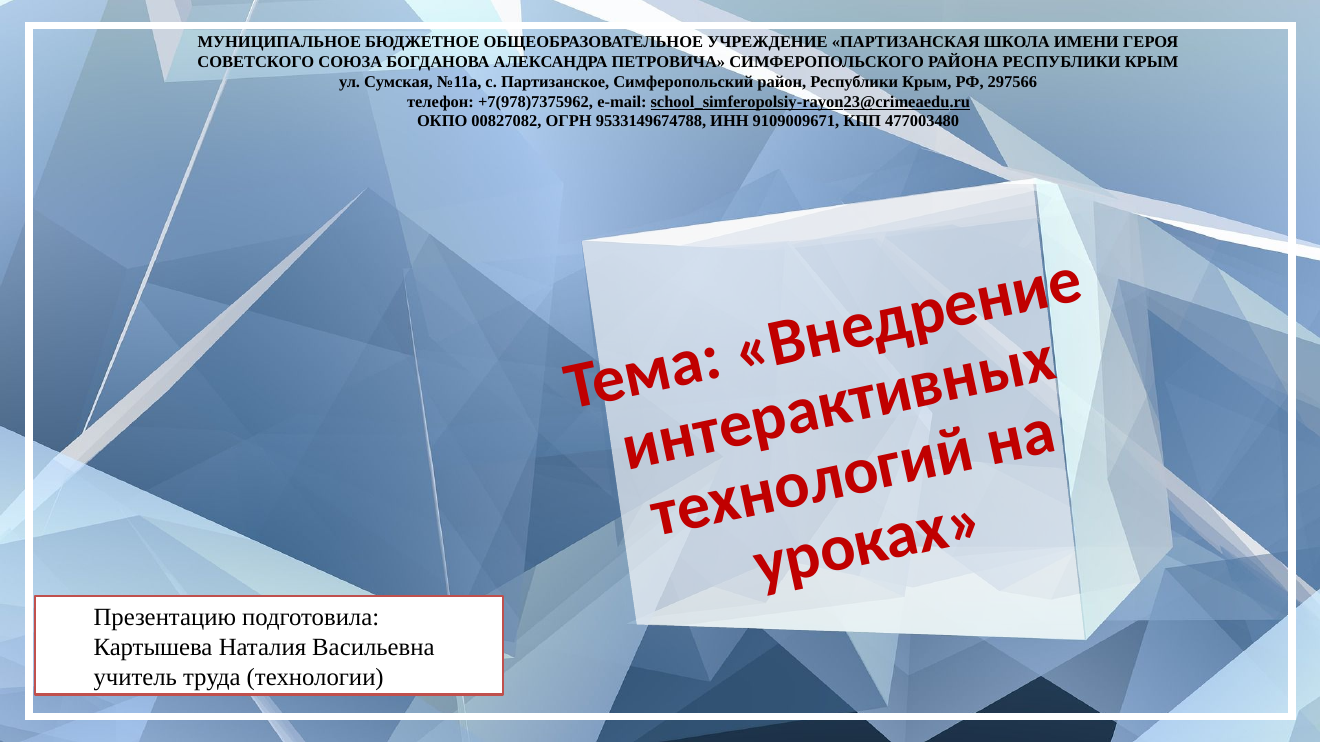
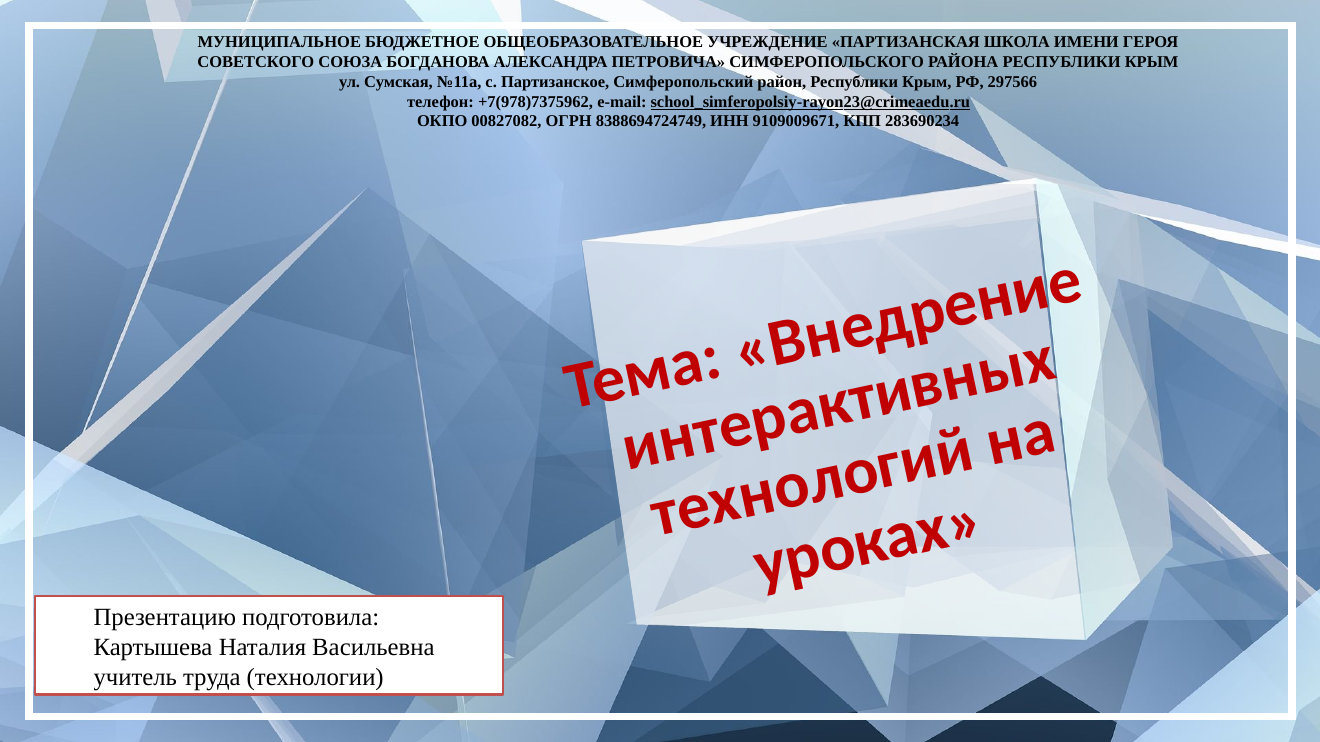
9533149674788: 9533149674788 -> 8388694724749
477003480: 477003480 -> 283690234
